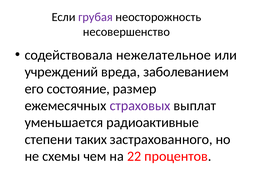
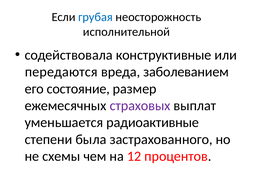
грубая colour: purple -> blue
несовершенство: несовершенство -> исполнительной
нежелательное: нежелательное -> конструктивные
учреждений: учреждений -> передаются
таких: таких -> была
22: 22 -> 12
